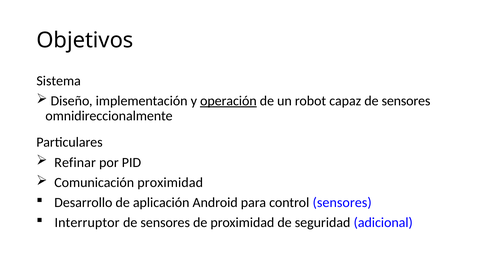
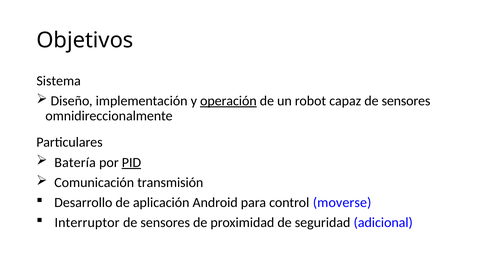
Refinar: Refinar -> Batería
PID underline: none -> present
Comunicación proximidad: proximidad -> transmisión
control sensores: sensores -> moverse
